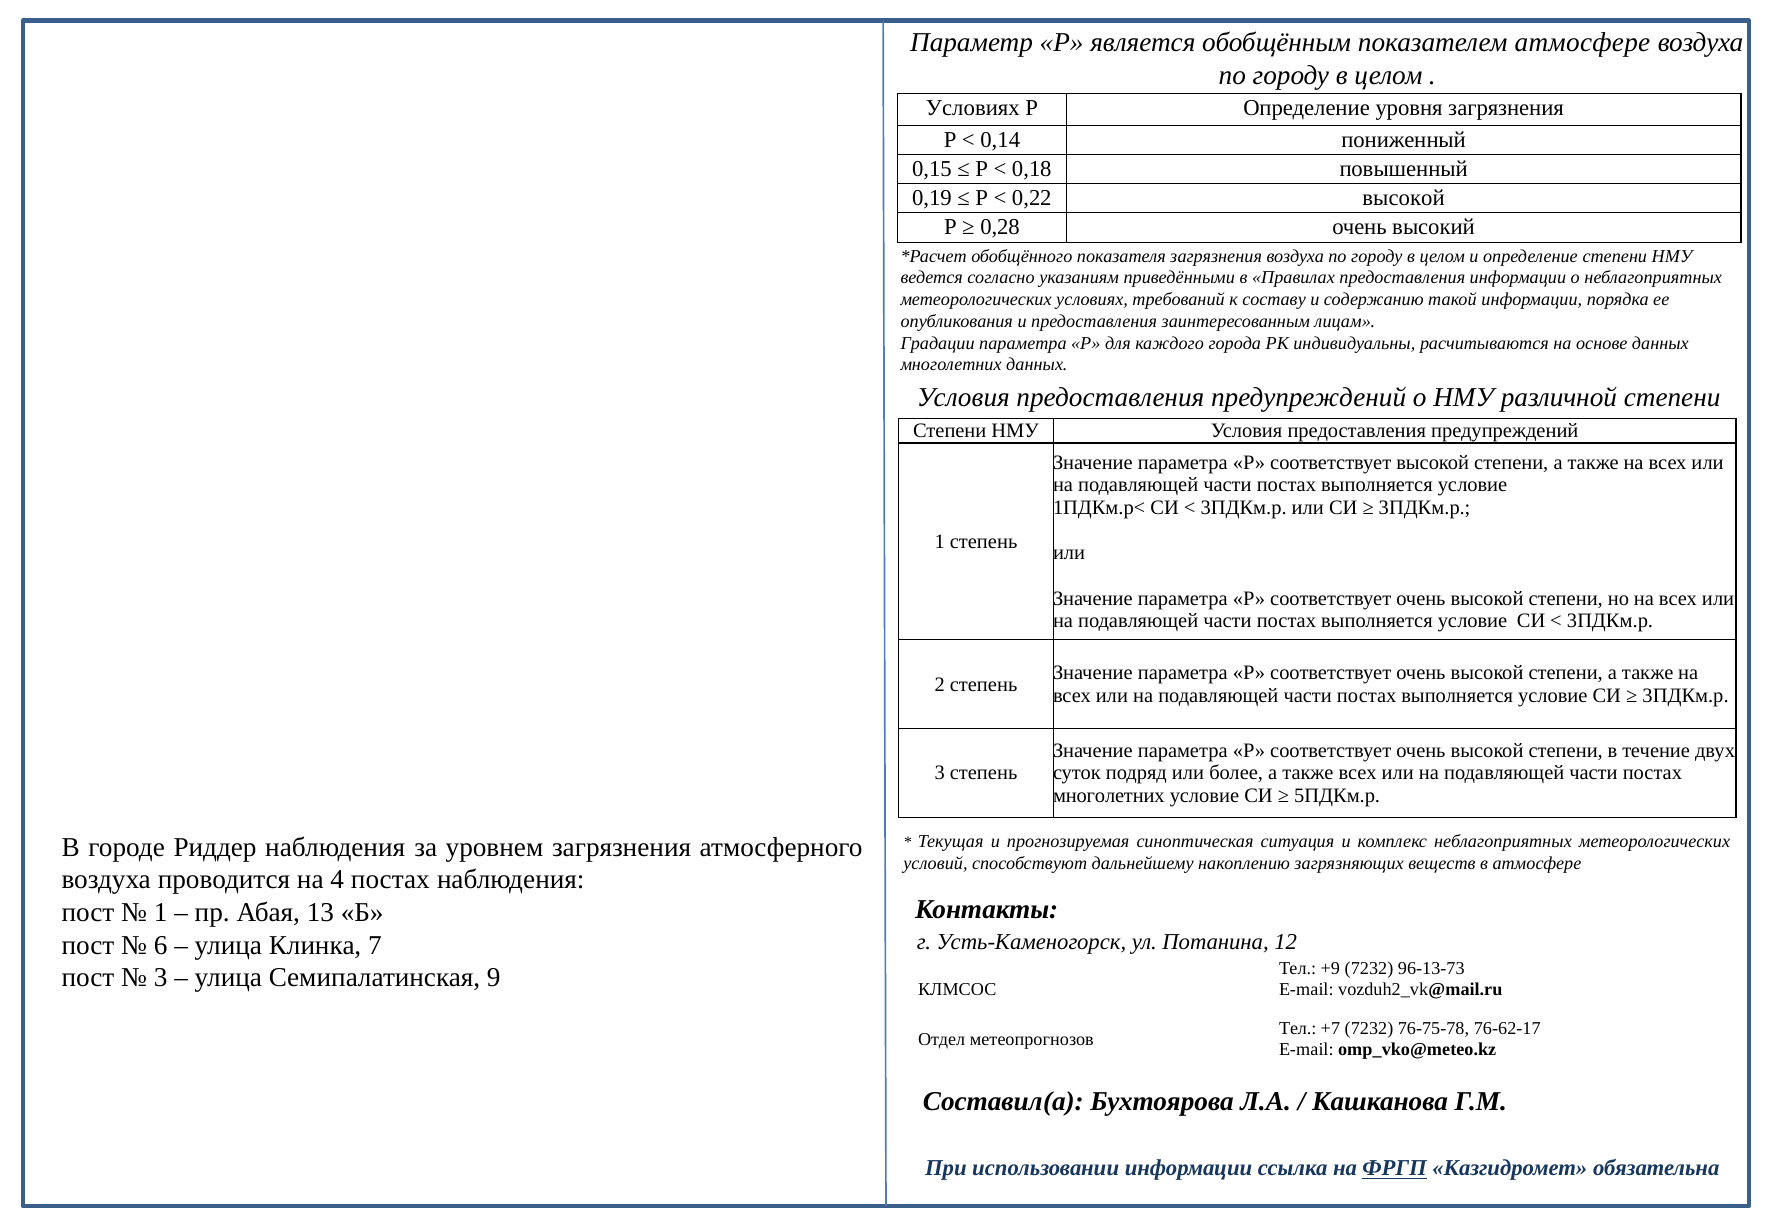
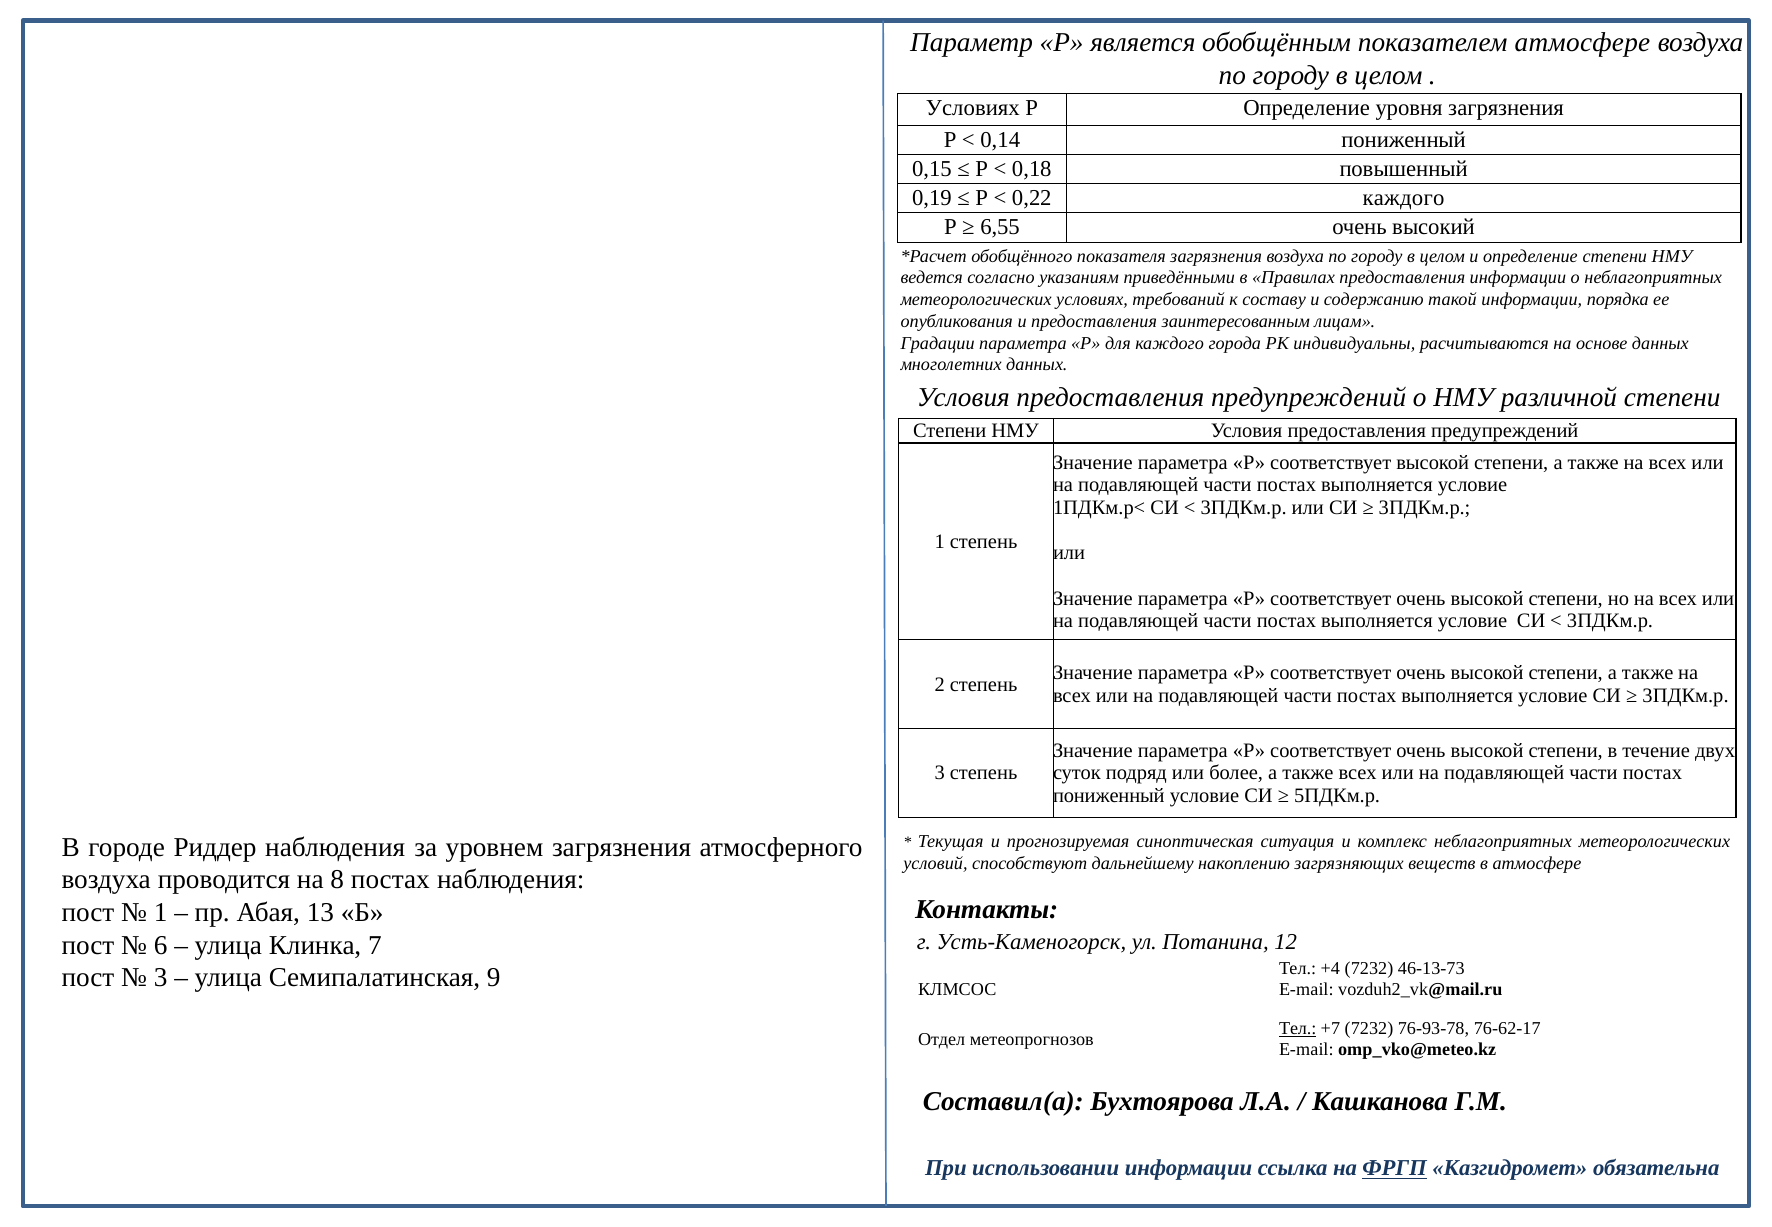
0,22 высокой: высокой -> каждого
0,28: 0,28 -> 6,55
многолетних at (1109, 796): многолетних -> пониженный
4: 4 -> 8
+9: +9 -> +4
96-13-73: 96-13-73 -> 46-13-73
Тел at (1298, 1029) underline: none -> present
76-75-78: 76-75-78 -> 76-93-78
